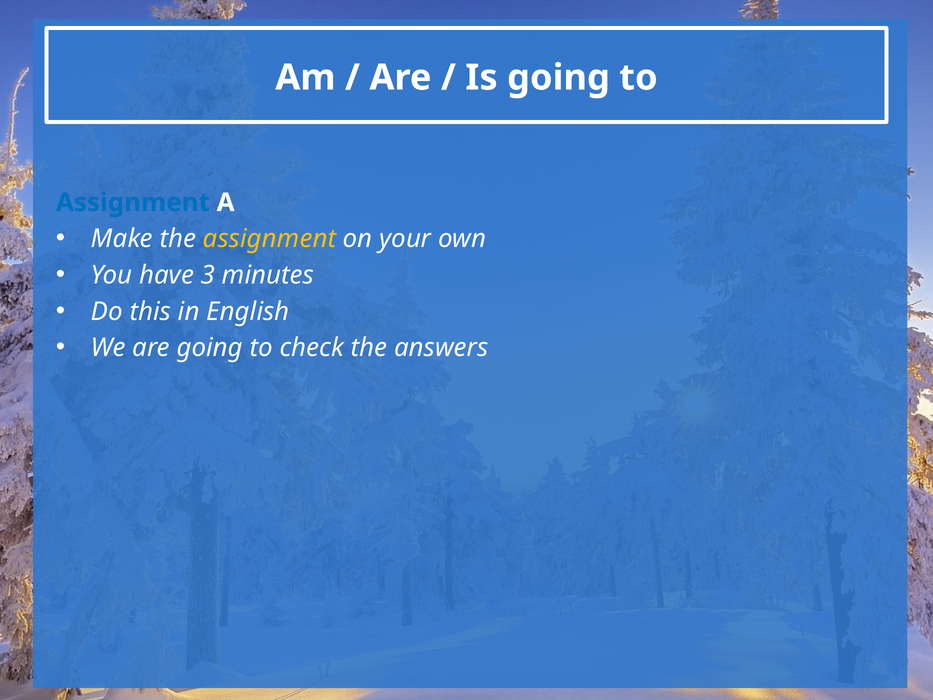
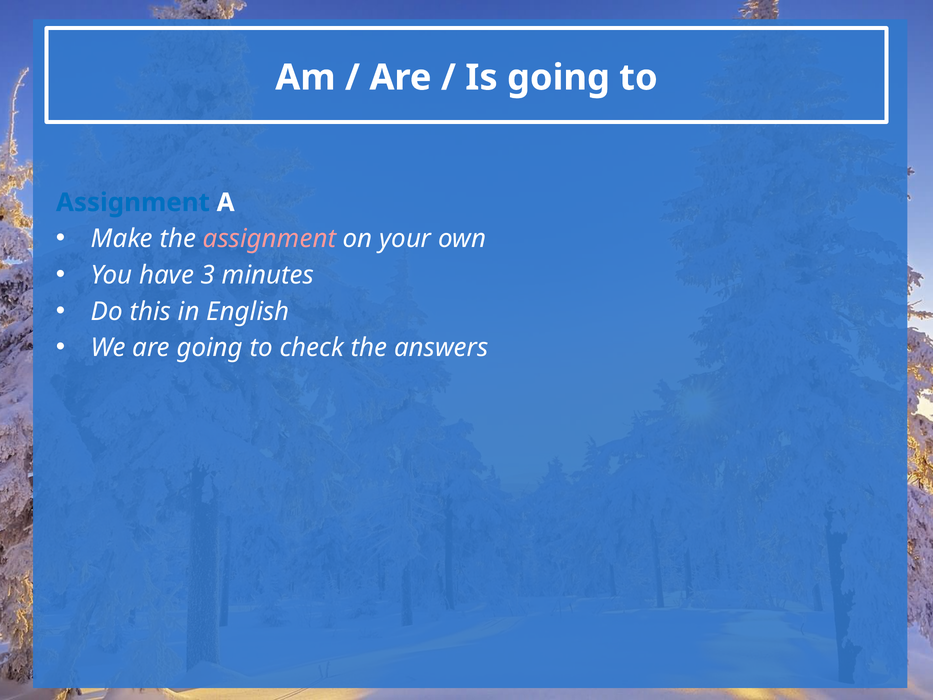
assignment at (270, 239) colour: yellow -> pink
